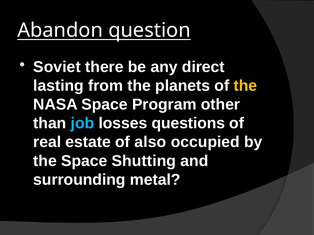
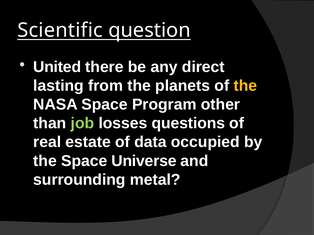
Abandon: Abandon -> Scientific
Soviet: Soviet -> United
job colour: light blue -> light green
also: also -> data
Shutting: Shutting -> Universe
